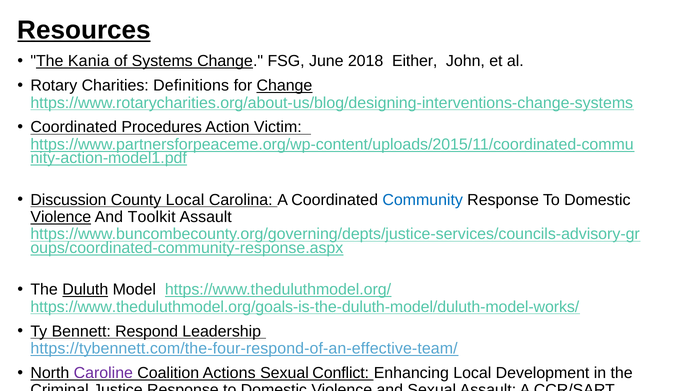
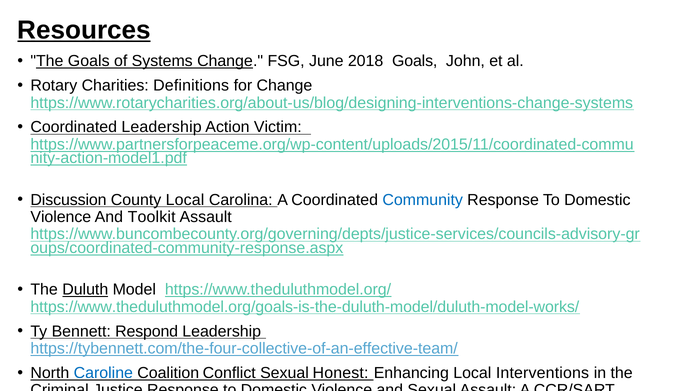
The Kania: Kania -> Goals
2018 Either: Either -> Goals
Change at (284, 86) underline: present -> none
Coordinated Procedures: Procedures -> Leadership
Violence at (61, 217) underline: present -> none
https://tybennett.com/the-four-respond-of-an-effective-team/: https://tybennett.com/the-four-respond-of-an-effective-team/ -> https://tybennett.com/the-four-collective-of-an-effective-team/
Caroline colour: purple -> blue
Actions: Actions -> Conflict
Conflict: Conflict -> Honest
Local Development: Development -> Interventions
